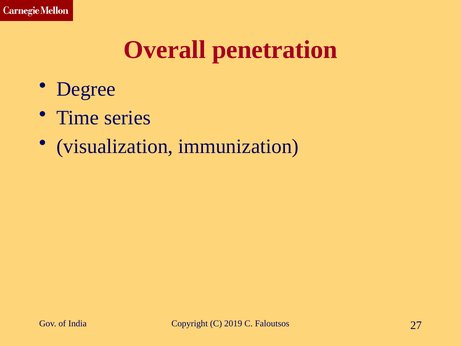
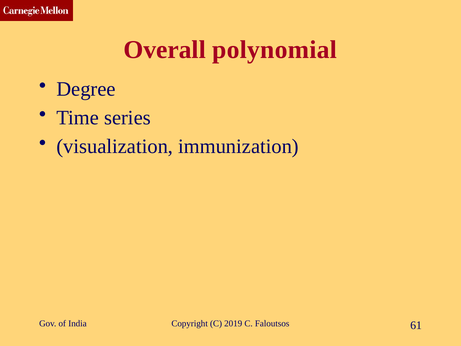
penetration: penetration -> polynomial
27: 27 -> 61
